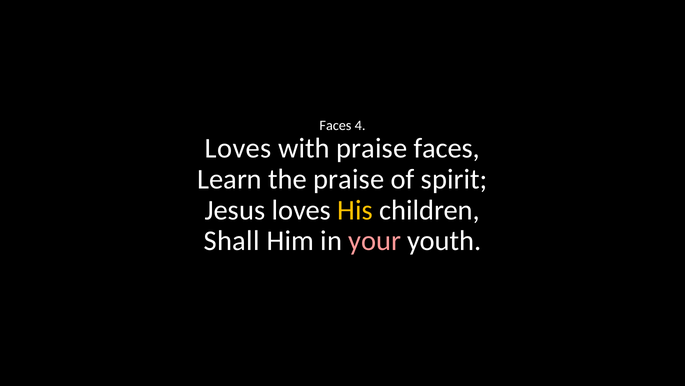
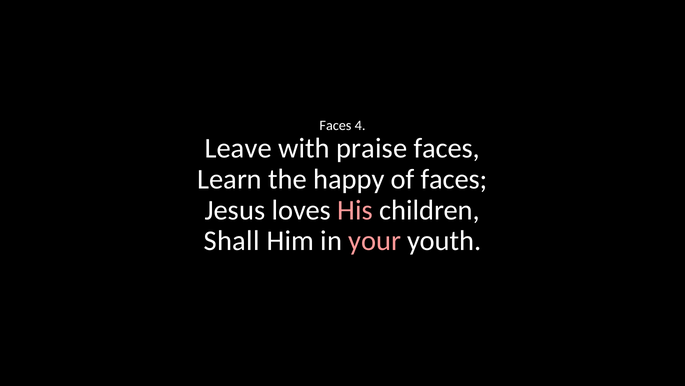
Loves at (238, 148): Loves -> Leave
the praise: praise -> happy
of spirit: spirit -> faces
His colour: yellow -> pink
